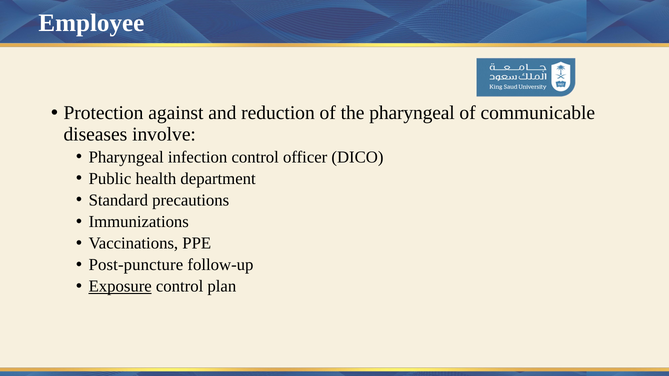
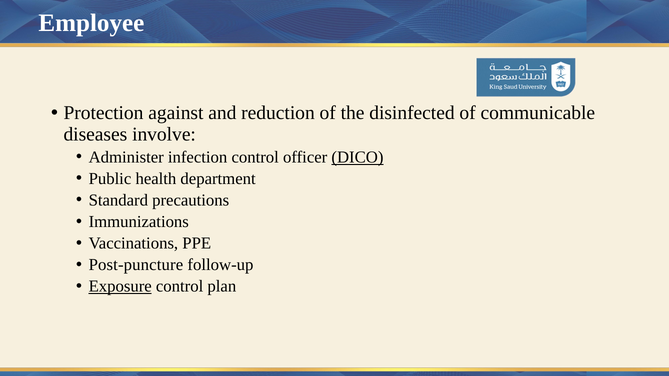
the pharyngeal: pharyngeal -> disinfected
Pharyngeal at (126, 157): Pharyngeal -> Administer
DICO underline: none -> present
